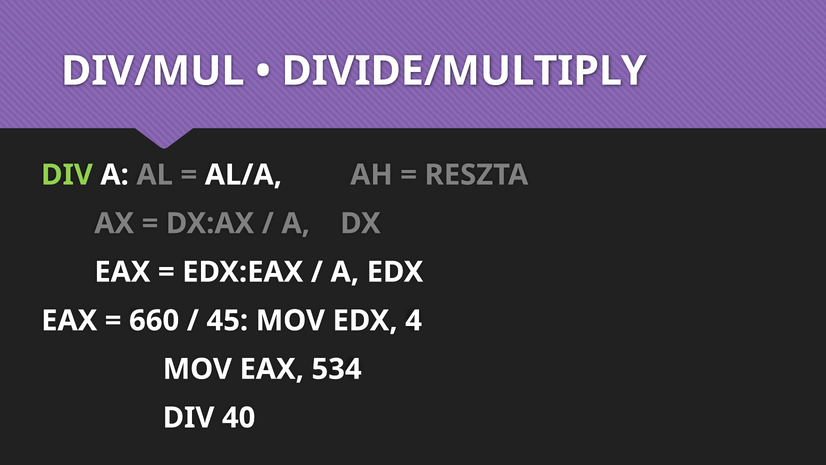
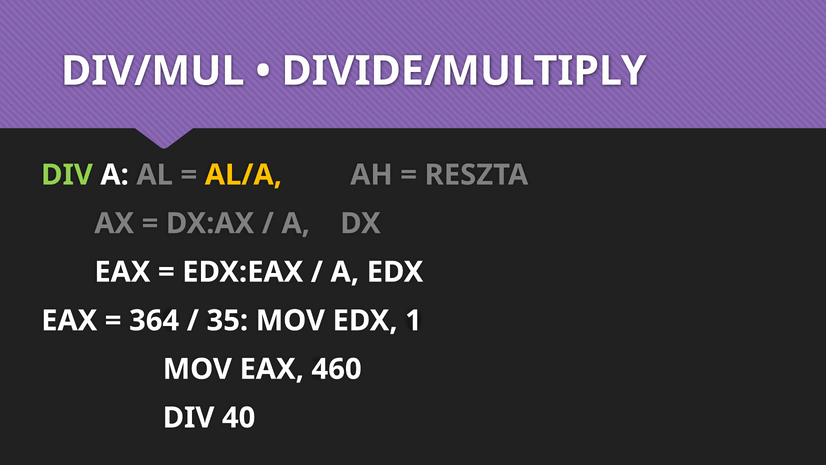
AL/A colour: white -> yellow
660: 660 -> 364
45: 45 -> 35
4: 4 -> 1
534: 534 -> 460
